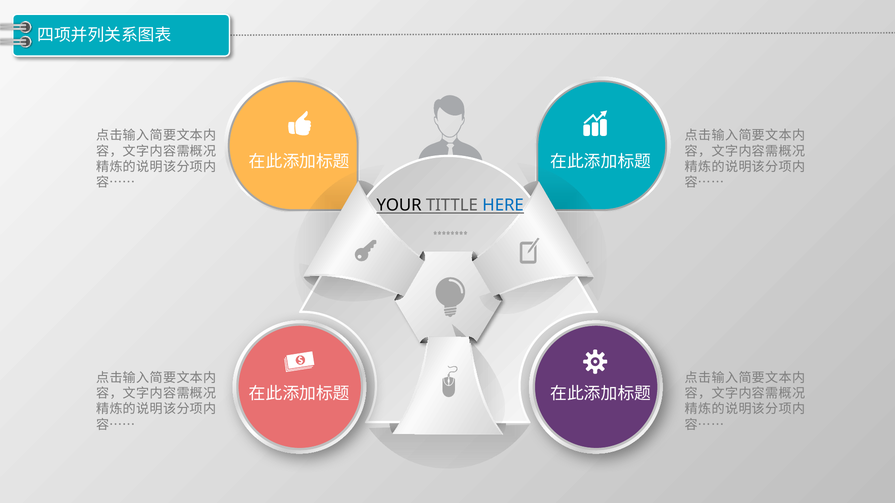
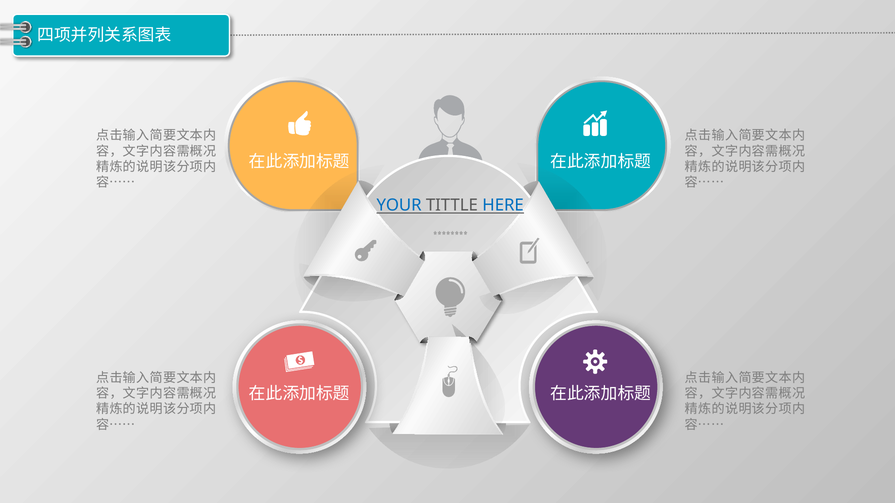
YOUR colour: black -> blue
